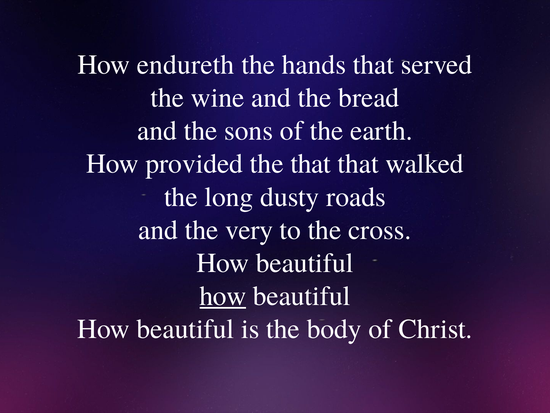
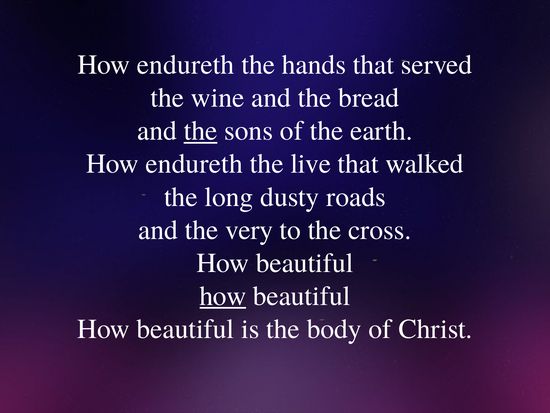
the at (201, 131) underline: none -> present
provided at (194, 164): provided -> endureth
the that: that -> live
